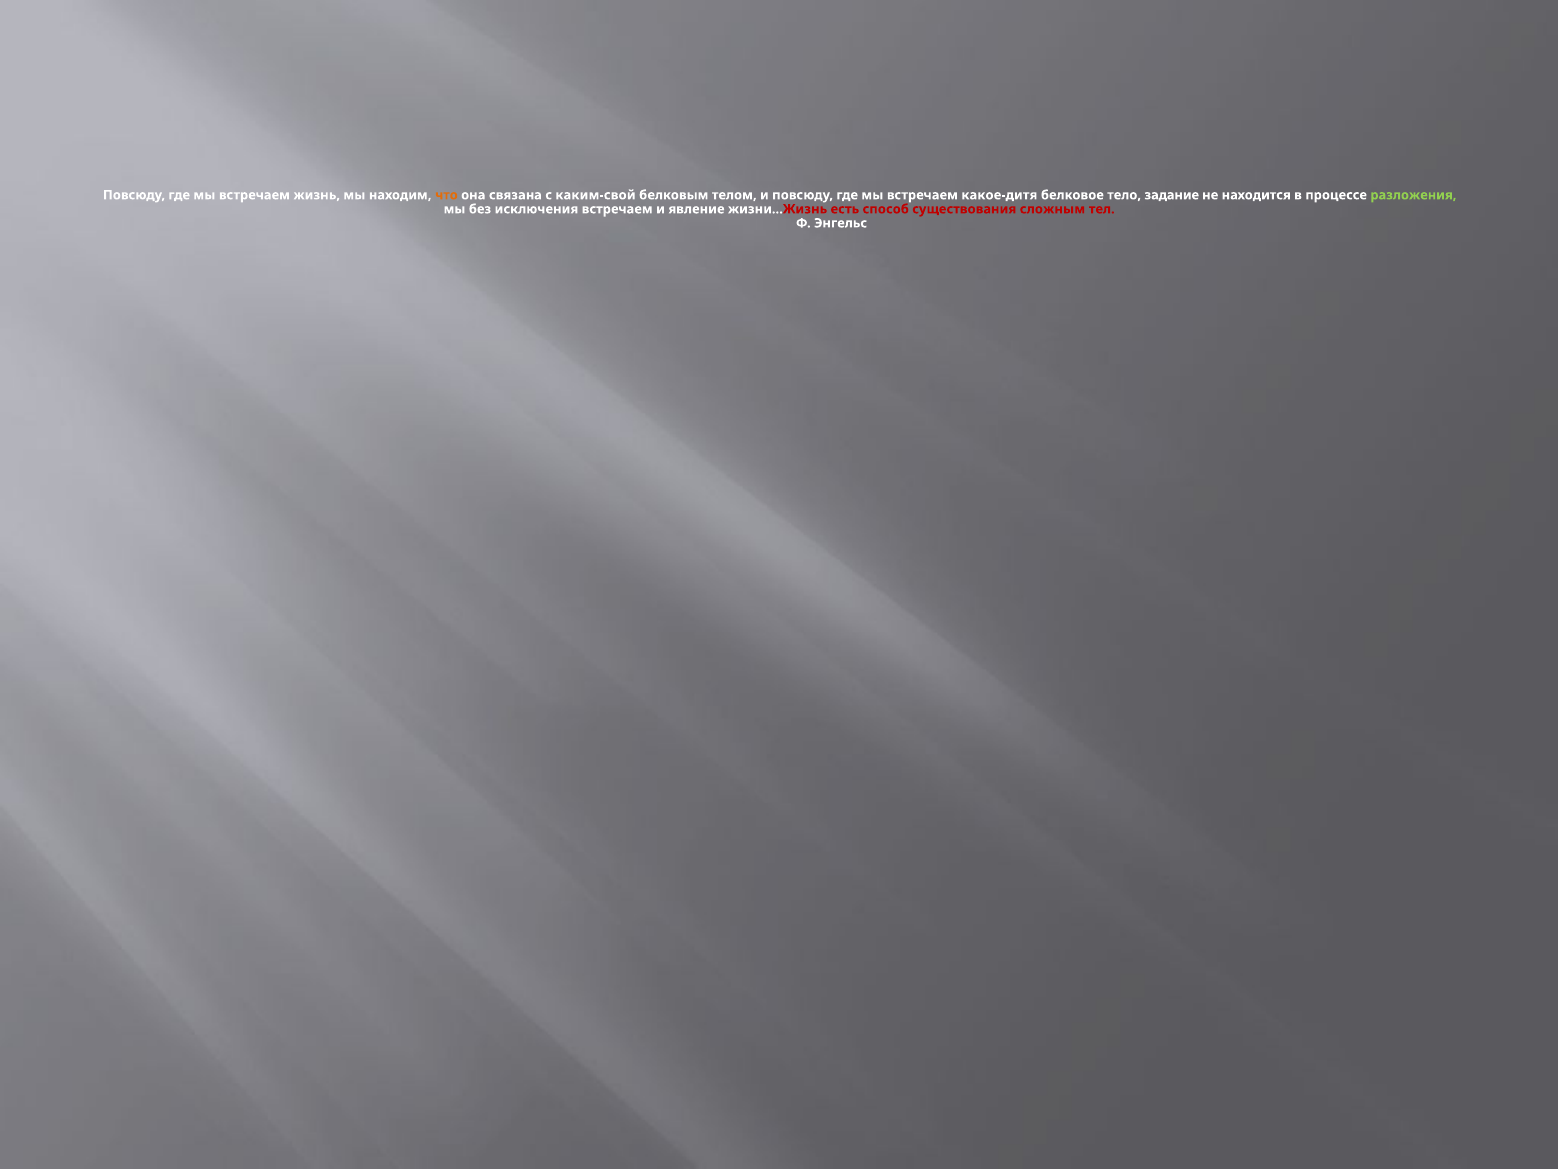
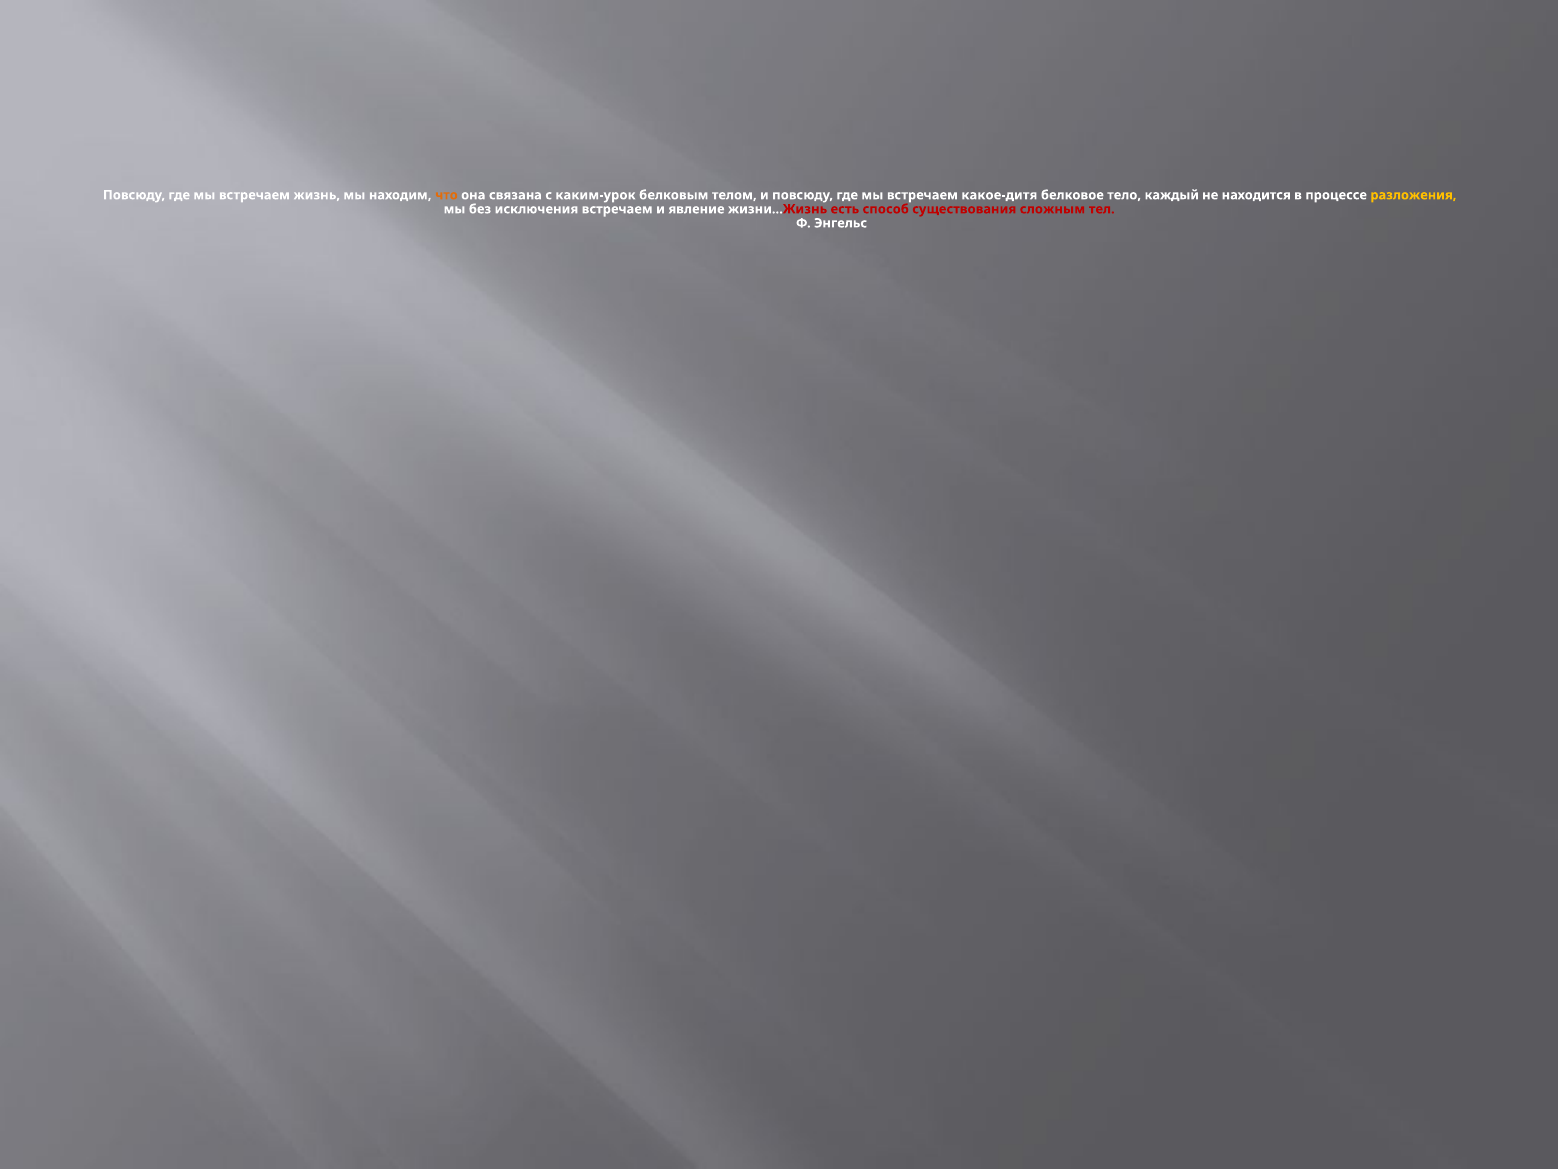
каким-свой: каким-свой -> каким-урок
задание: задание -> каждый
разложения colour: light green -> yellow
